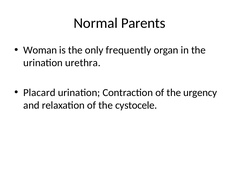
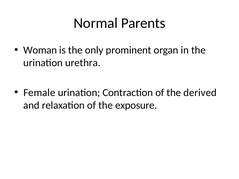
frequently: frequently -> prominent
Placard: Placard -> Female
urgency: urgency -> derived
cystocele: cystocele -> exposure
